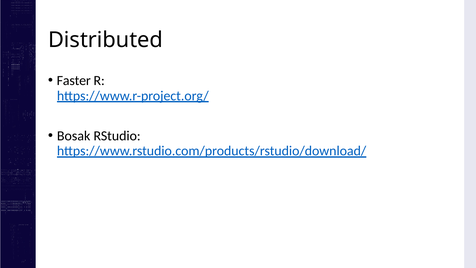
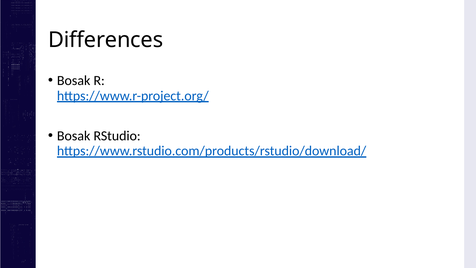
Distributed: Distributed -> Differences
Faster at (74, 80): Faster -> Bosak
